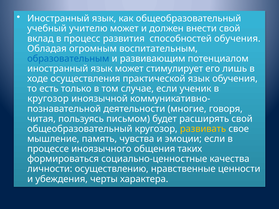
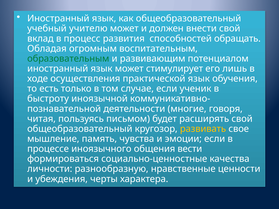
способностей обучения: обучения -> обращать
образовательным colour: blue -> green
кругозор at (48, 99): кругозор -> быстроту
таких: таких -> вести
осуществлению: осуществлению -> разнообразную
